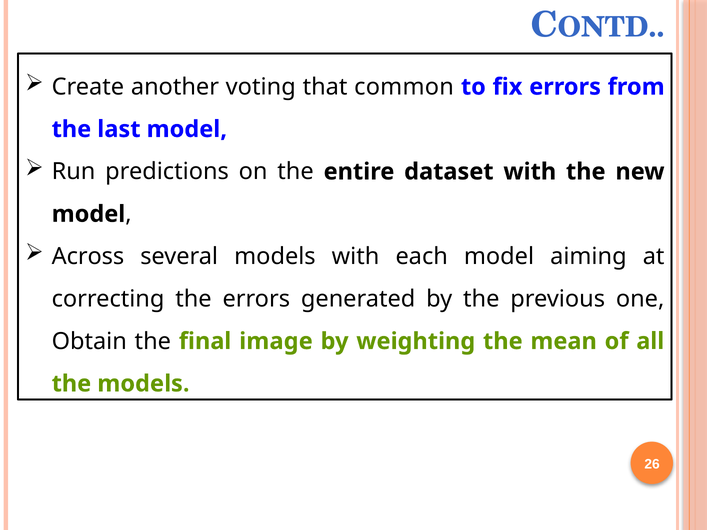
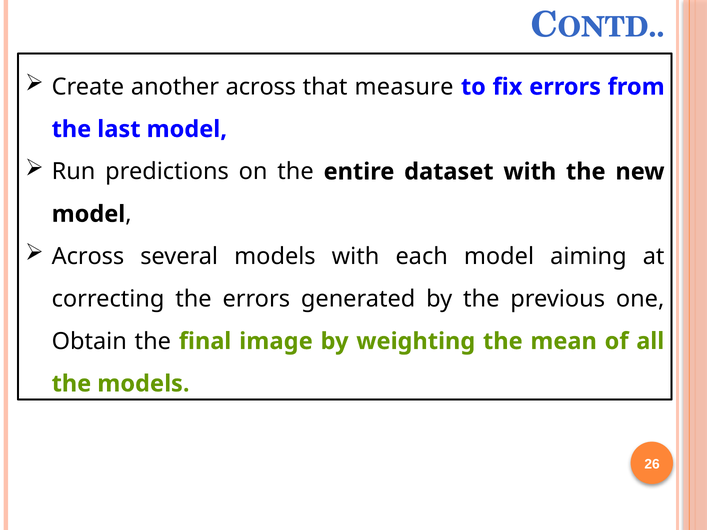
another voting: voting -> across
common: common -> measure
